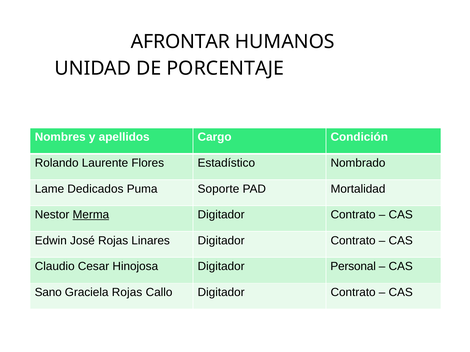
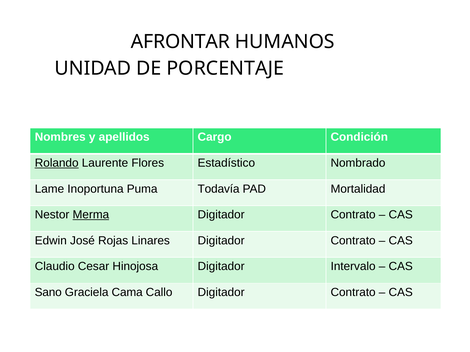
Rolando underline: none -> present
Dedicados: Dedicados -> Inoportuna
Soporte: Soporte -> Todavía
Personal: Personal -> Intervalo
Graciela Rojas: Rojas -> Cama
